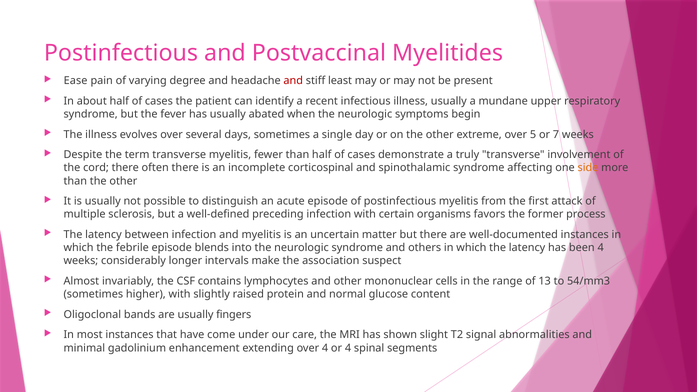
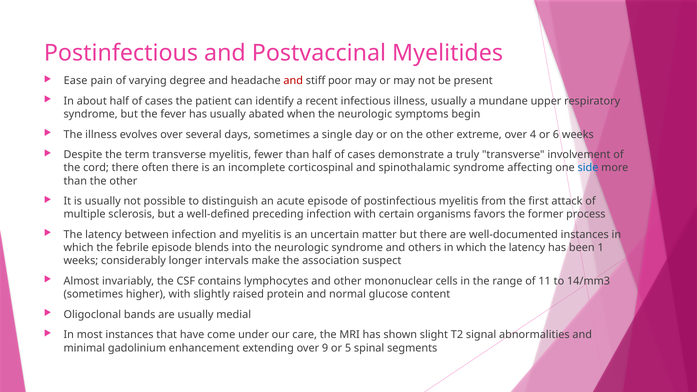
least: least -> poor
5: 5 -> 4
7: 7 -> 6
side colour: orange -> blue
been 4: 4 -> 1
13: 13 -> 11
54/mm3: 54/mm3 -> 14/mm3
fingers: fingers -> medial
over 4: 4 -> 9
or 4: 4 -> 5
